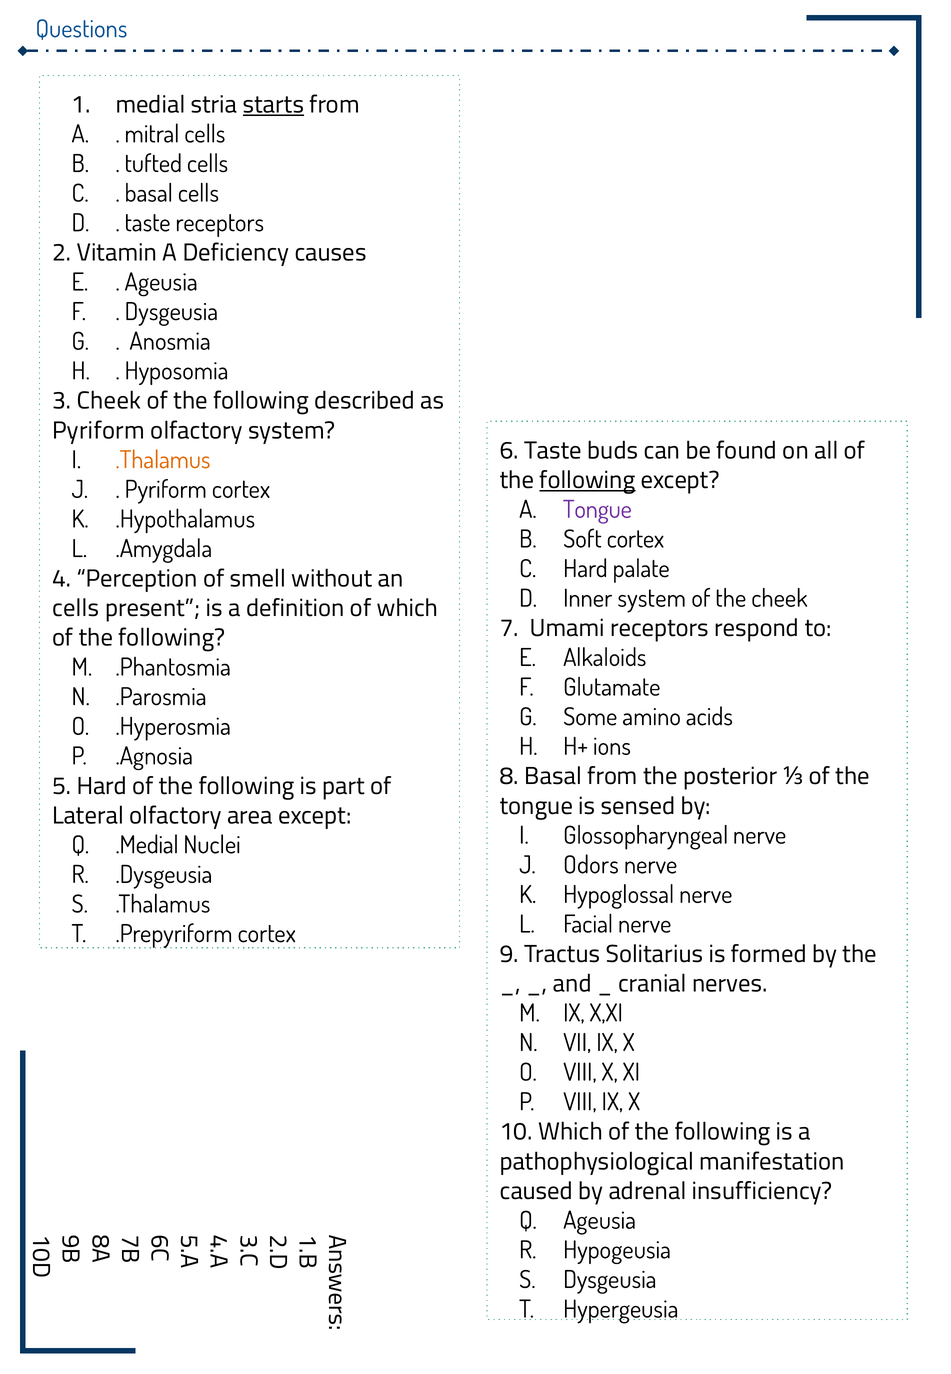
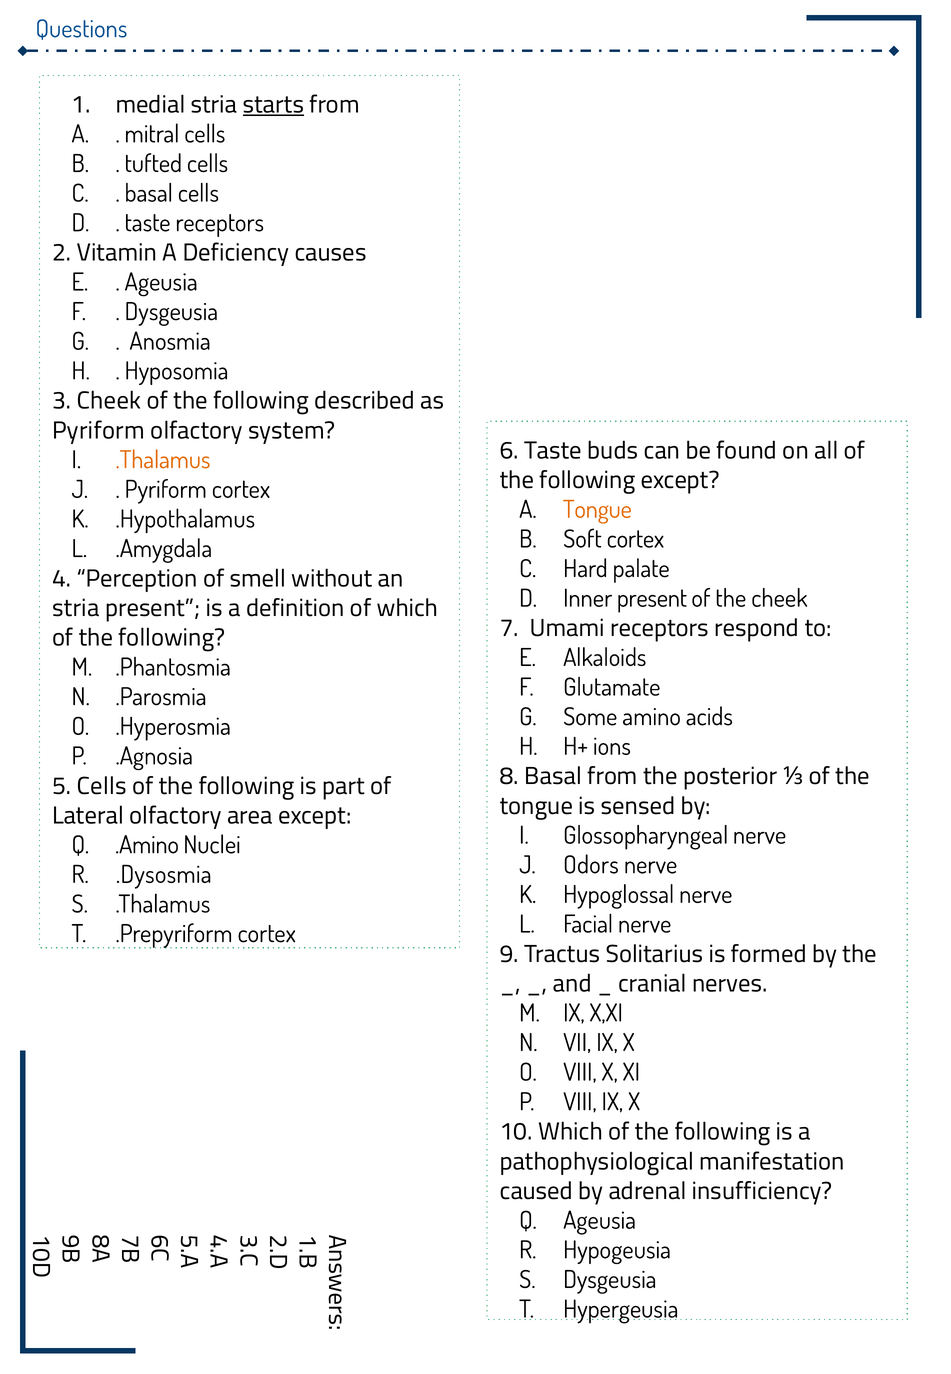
following at (587, 480) underline: present -> none
Tongue at (597, 509) colour: purple -> orange
Inner system: system -> present
cells at (76, 608): cells -> stria
5 Hard: Hard -> Cells
.Medial: .Medial -> .Amino
.Dysgeusia: .Dysgeusia -> .Dysosmia
